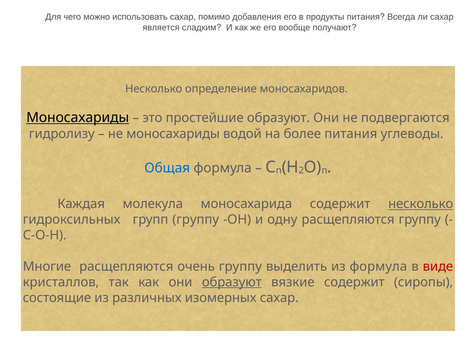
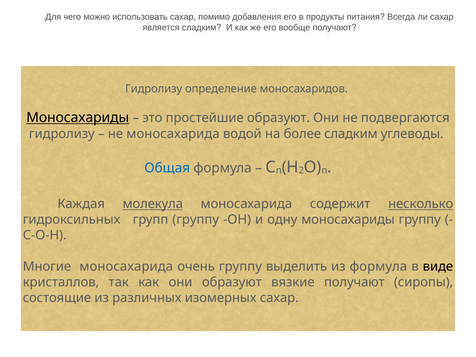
Несколько at (154, 89): Несколько -> Гидролизу
не моносахариды: моносахариды -> моносахарида
более питания: питания -> сладким
молекула underline: none -> present
одну расщепляются: расщепляются -> моносахариды
Многие расщепляются: расщепляются -> моносахарида
виде colour: red -> black
образуют at (232, 282) underline: present -> none
вязкие содержит: содержит -> получают
